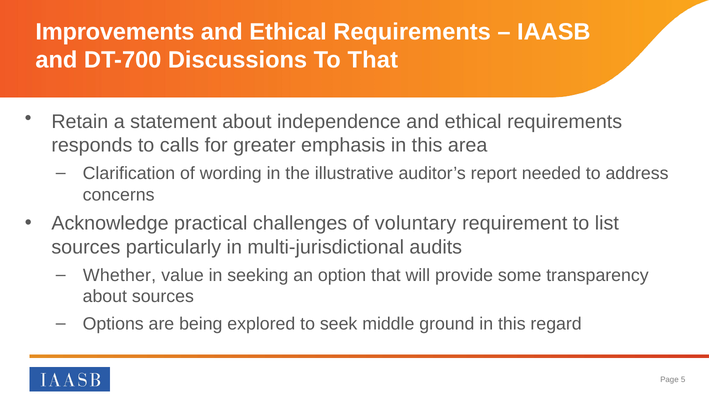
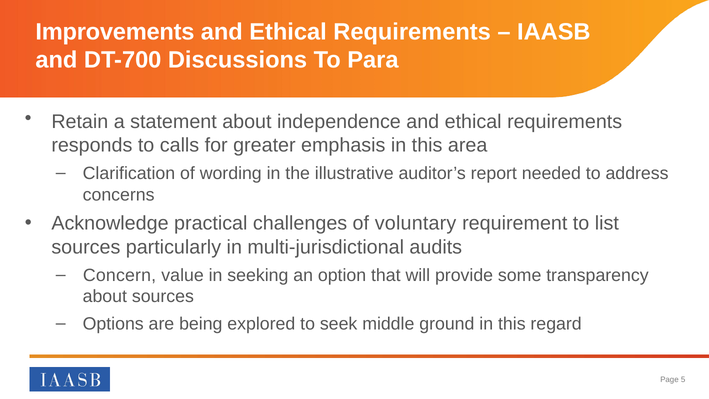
To That: That -> Para
Whether: Whether -> Concern
